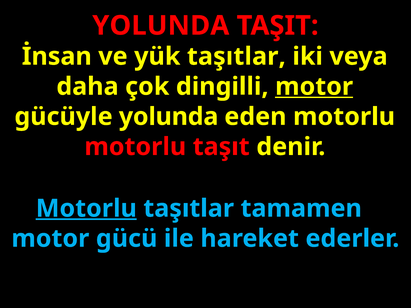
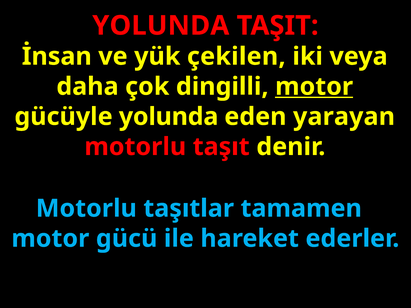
yük taşıtlar: taşıtlar -> çekilen
eden motorlu: motorlu -> yarayan
Motorlu at (86, 209) underline: present -> none
